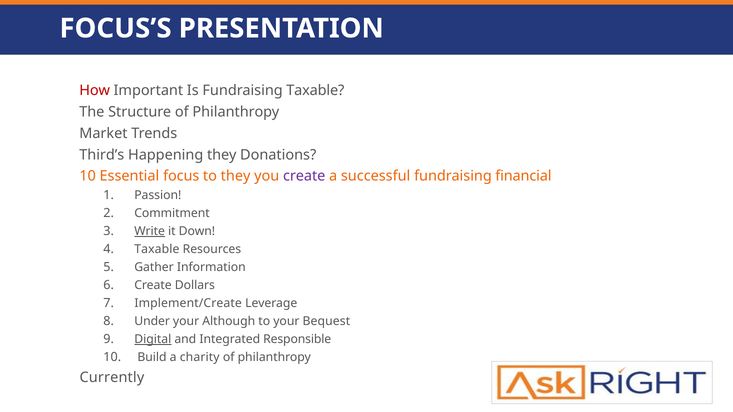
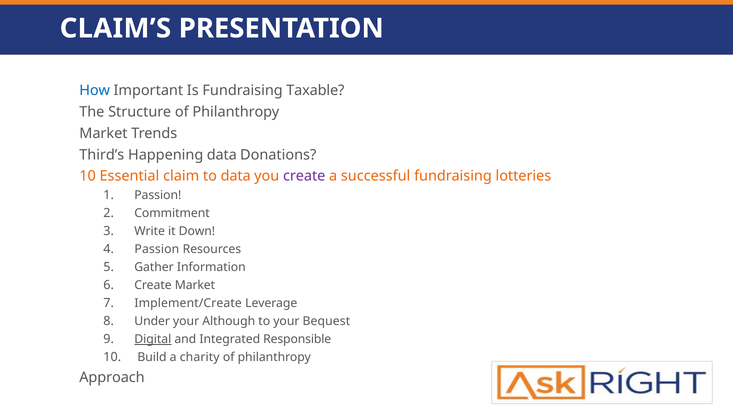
FOCUS’S: FOCUS’S -> CLAIM’S
How colour: red -> blue
Happening they: they -> data
focus: focus -> claim
to they: they -> data
financial: financial -> lotteries
Write underline: present -> none
Taxable at (157, 249): Taxable -> Passion
Create Dollars: Dollars -> Market
Currently: Currently -> Approach
